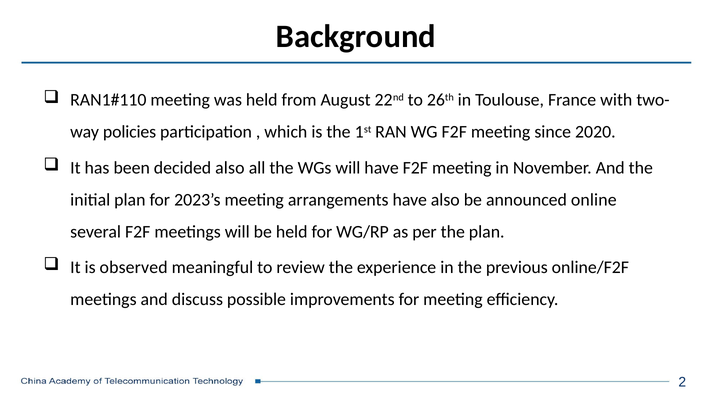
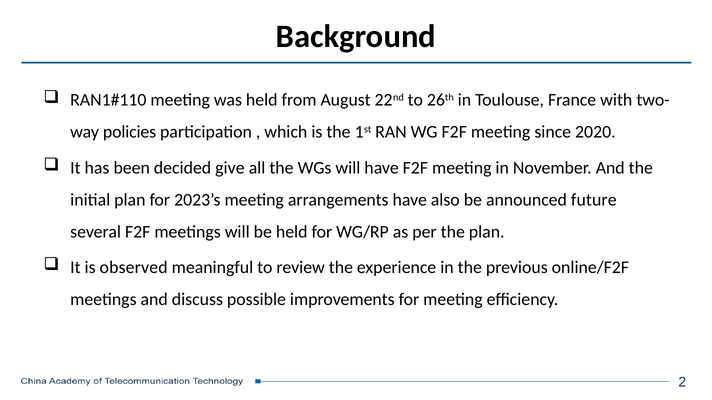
decided also: also -> give
online: online -> future
